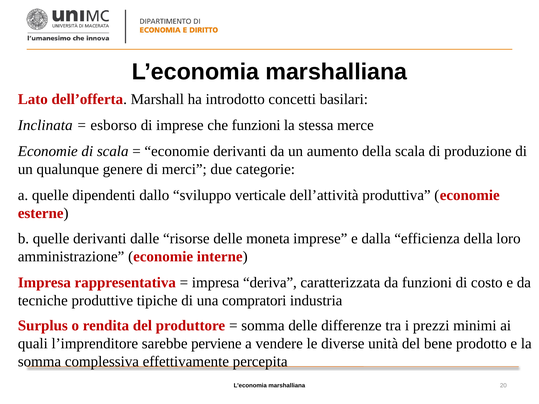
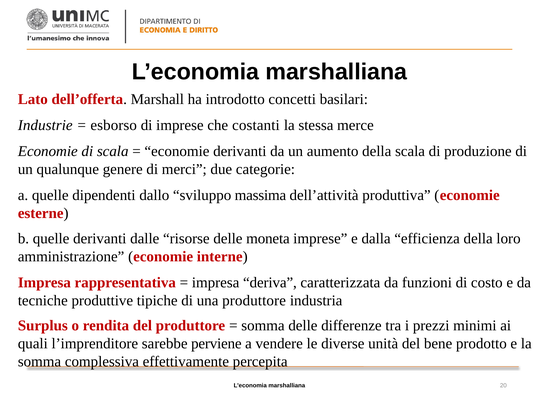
Inclinata: Inclinata -> Industrie
che funzioni: funzioni -> costanti
verticale: verticale -> massima
una compratori: compratori -> produttore
